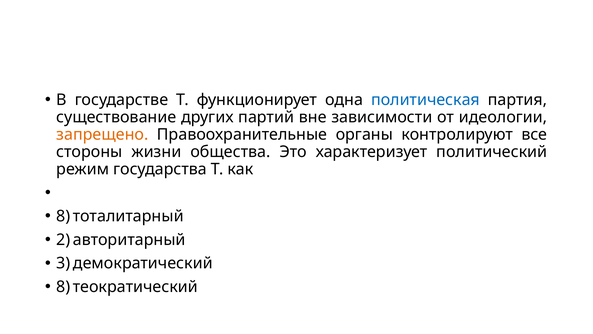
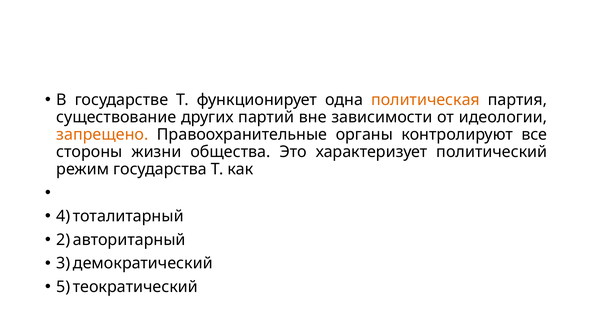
политическая colour: blue -> orange
8 at (63, 216): 8 -> 4
8 at (63, 287): 8 -> 5
